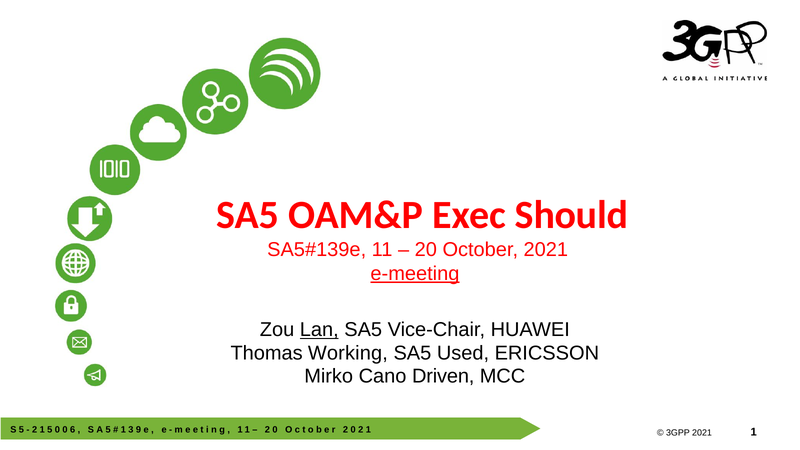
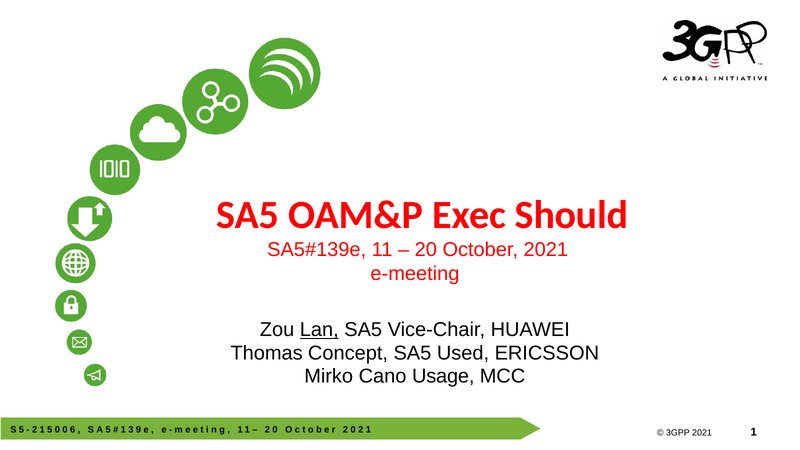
e-meeting underline: present -> none
Working: Working -> Concept
Driven: Driven -> Usage
